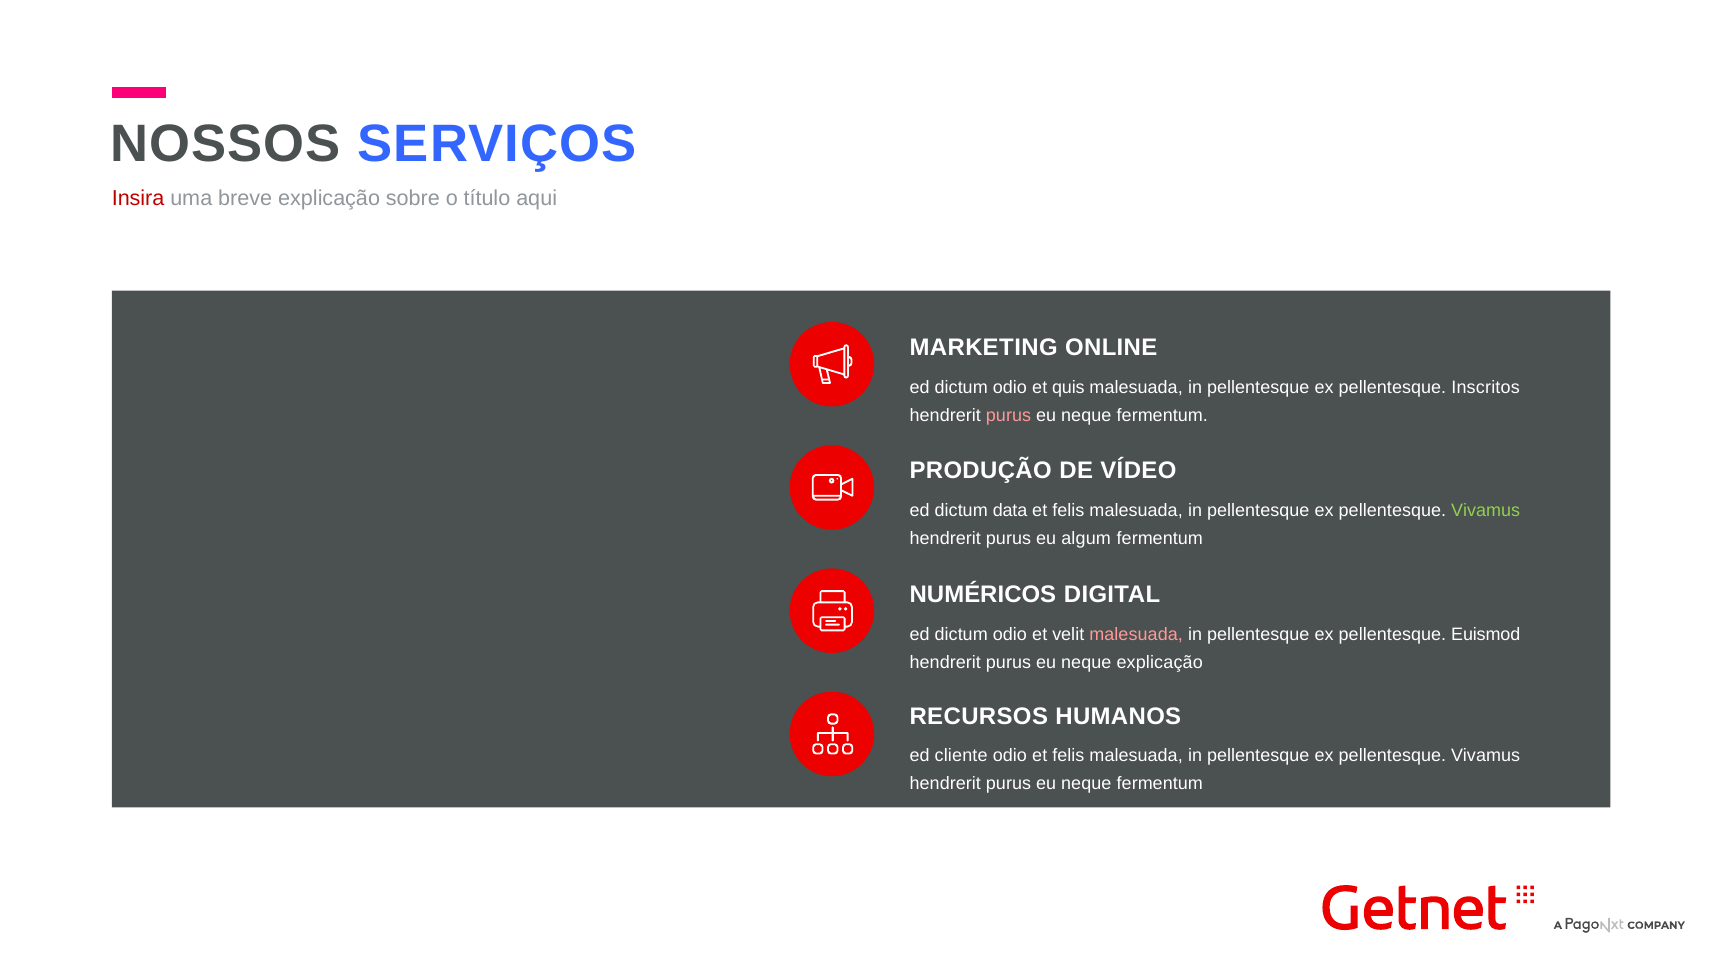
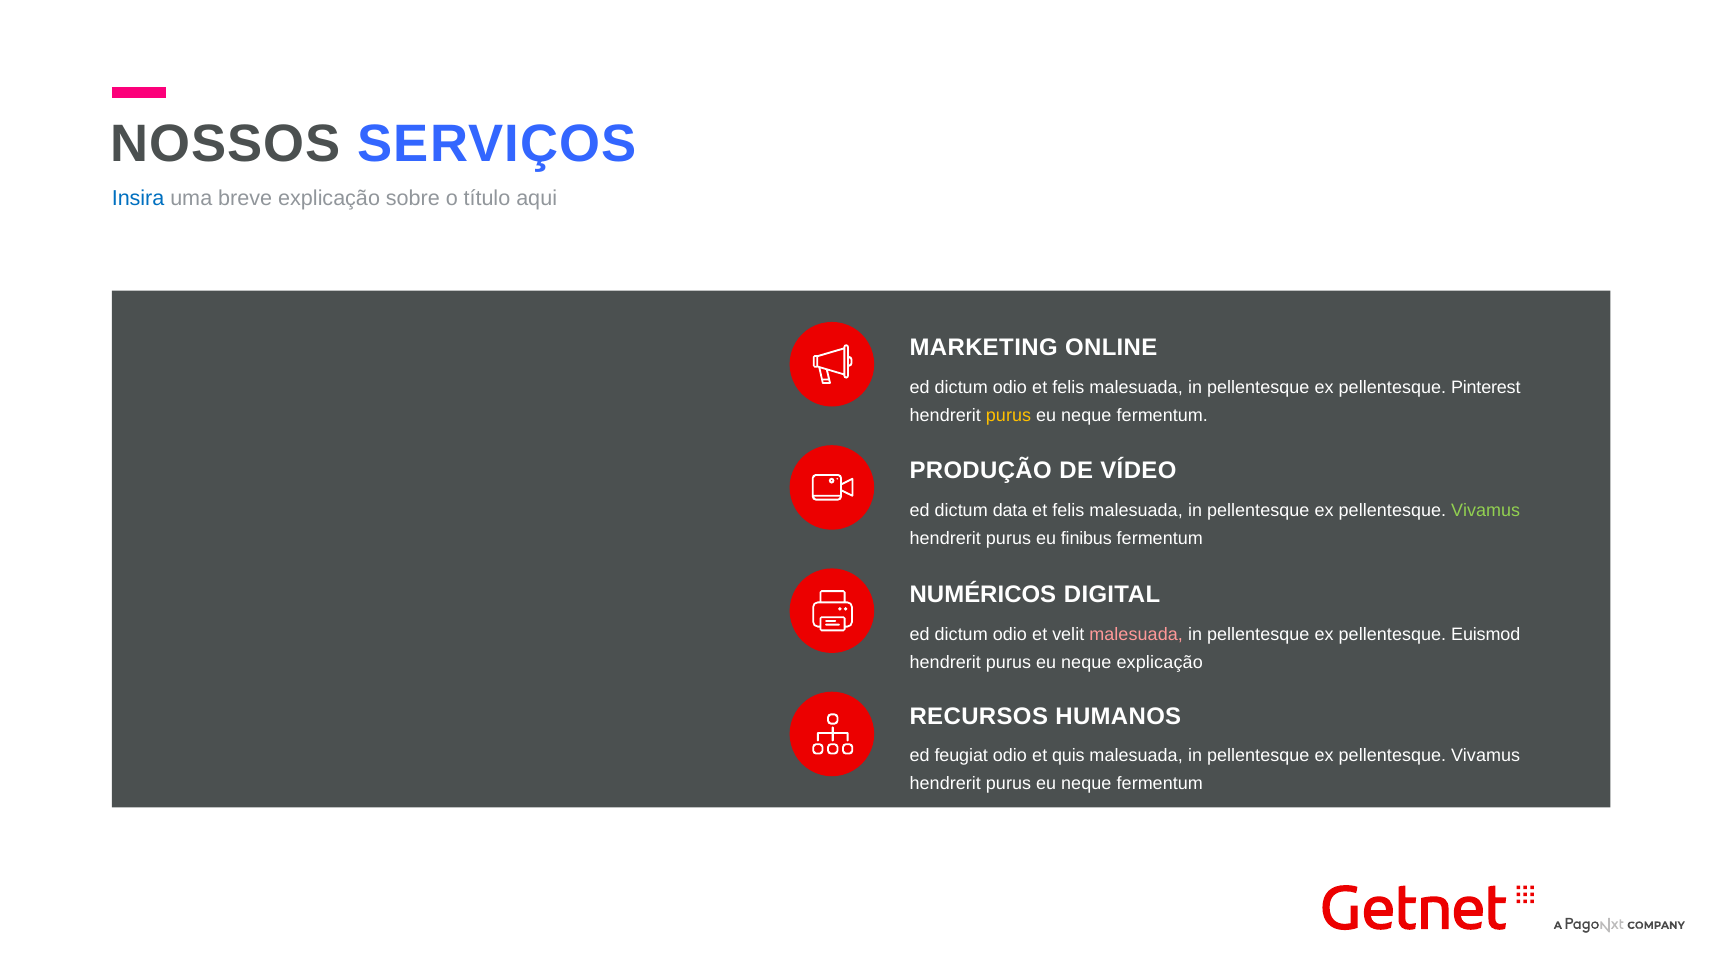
Insira colour: red -> blue
odio et quis: quis -> felis
Inscritos: Inscritos -> Pinterest
purus at (1008, 415) colour: pink -> yellow
algum: algum -> finibus
cliente: cliente -> feugiat
odio et felis: felis -> quis
